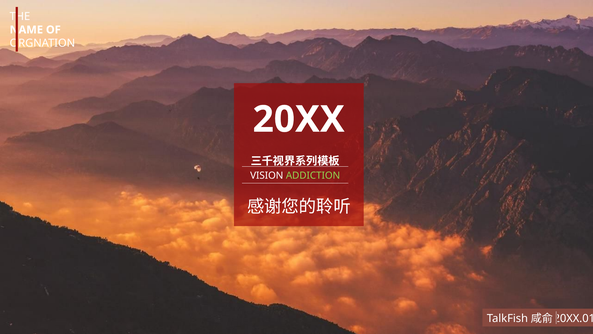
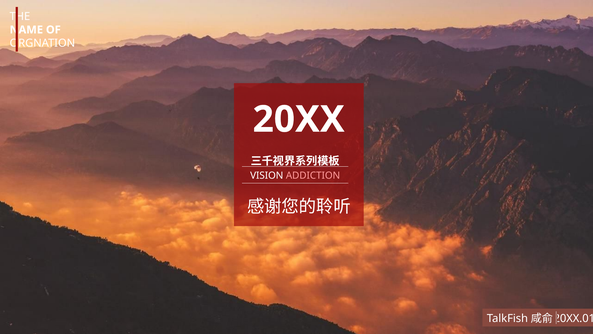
ADDICTION colour: light green -> pink
